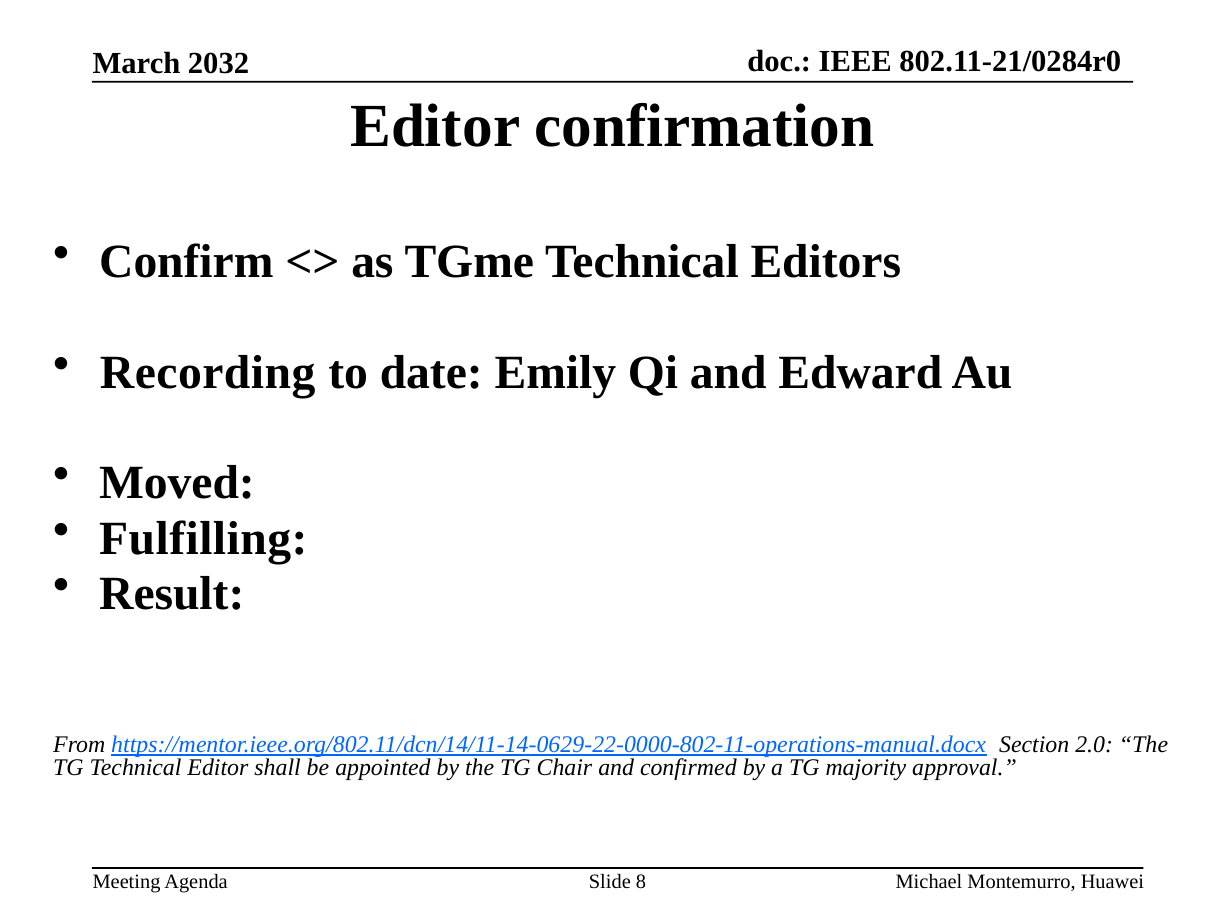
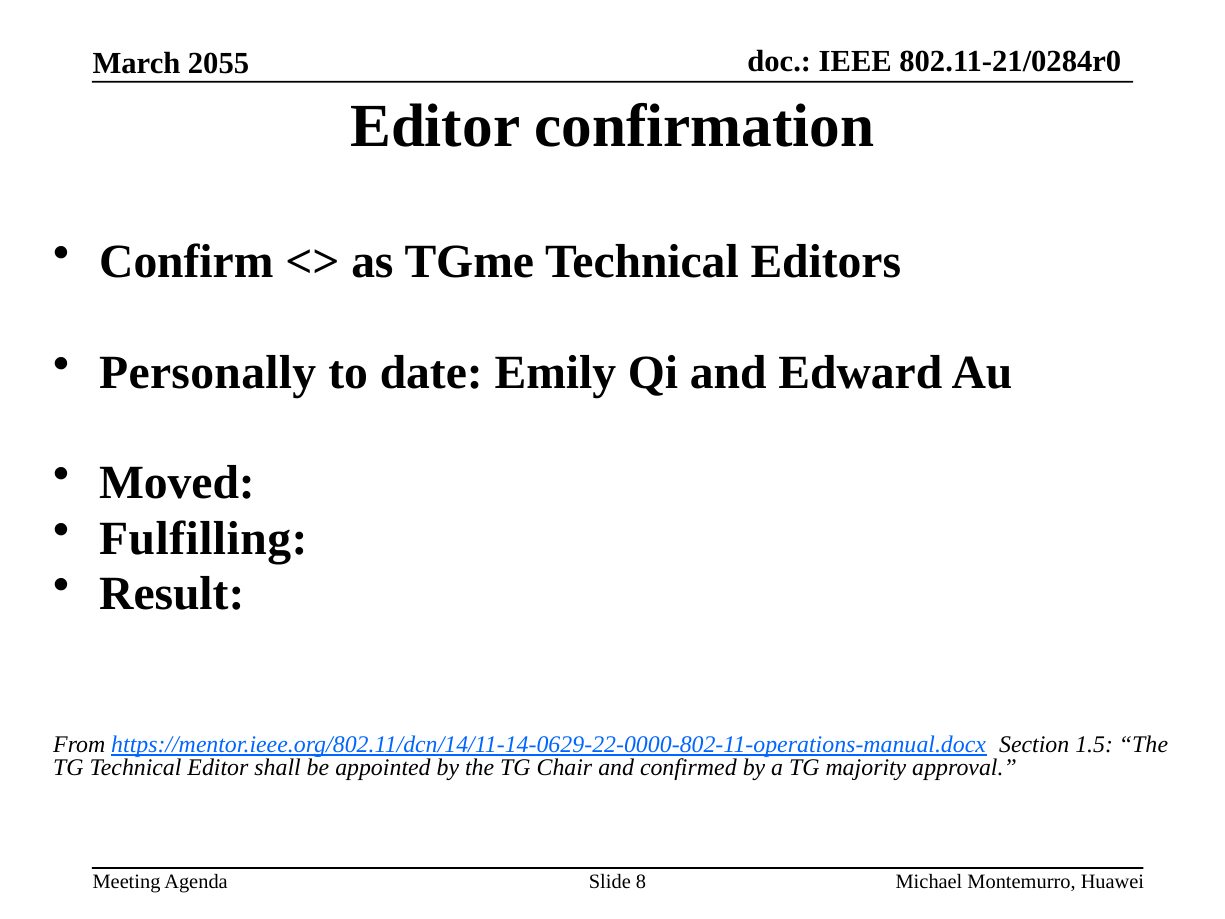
2032: 2032 -> 2055
Recording: Recording -> Personally
2.0: 2.0 -> 1.5
